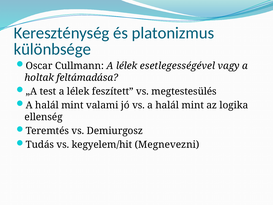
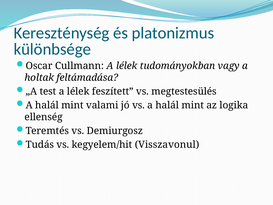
esetlegességével: esetlegességével -> tudományokban
Megnevezni: Megnevezni -> Visszavonul
